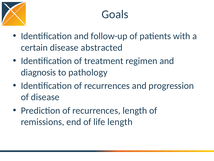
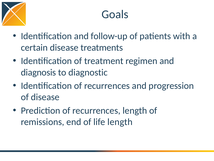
abstracted: abstracted -> treatments
pathology: pathology -> diagnostic
